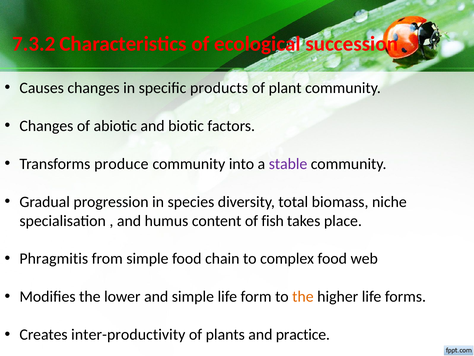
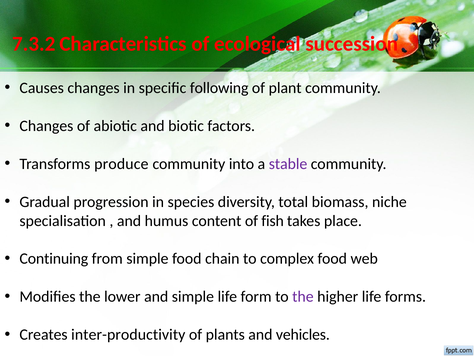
products: products -> following
Phragmitis: Phragmitis -> Continuing
the at (303, 296) colour: orange -> purple
practice: practice -> vehicles
